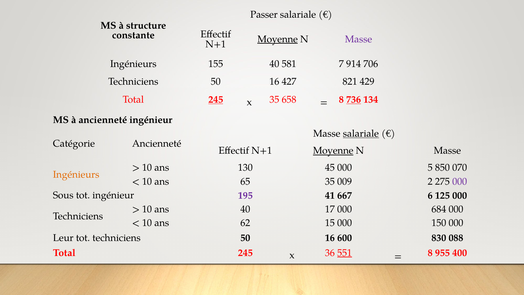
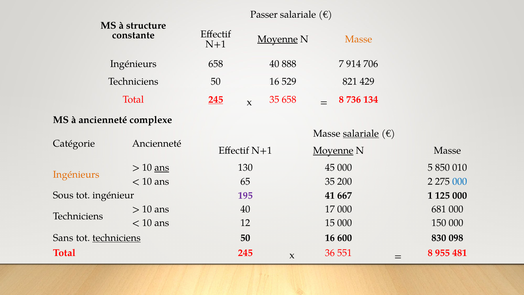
Masse at (359, 39) colour: purple -> orange
Ingénieurs 155: 155 -> 658
581: 581 -> 888
427: 427 -> 529
736 underline: present -> none
ancienneté ingénieur: ingénieur -> complexe
ans at (162, 168) underline: none -> present
070: 070 -> 010
009: 009 -> 200
000 at (460, 181) colour: purple -> blue
6: 6 -> 1
684: 684 -> 681
62: 62 -> 12
Leur: Leur -> Sans
techniciens at (117, 238) underline: none -> present
088: 088 -> 098
551 underline: present -> none
400: 400 -> 481
